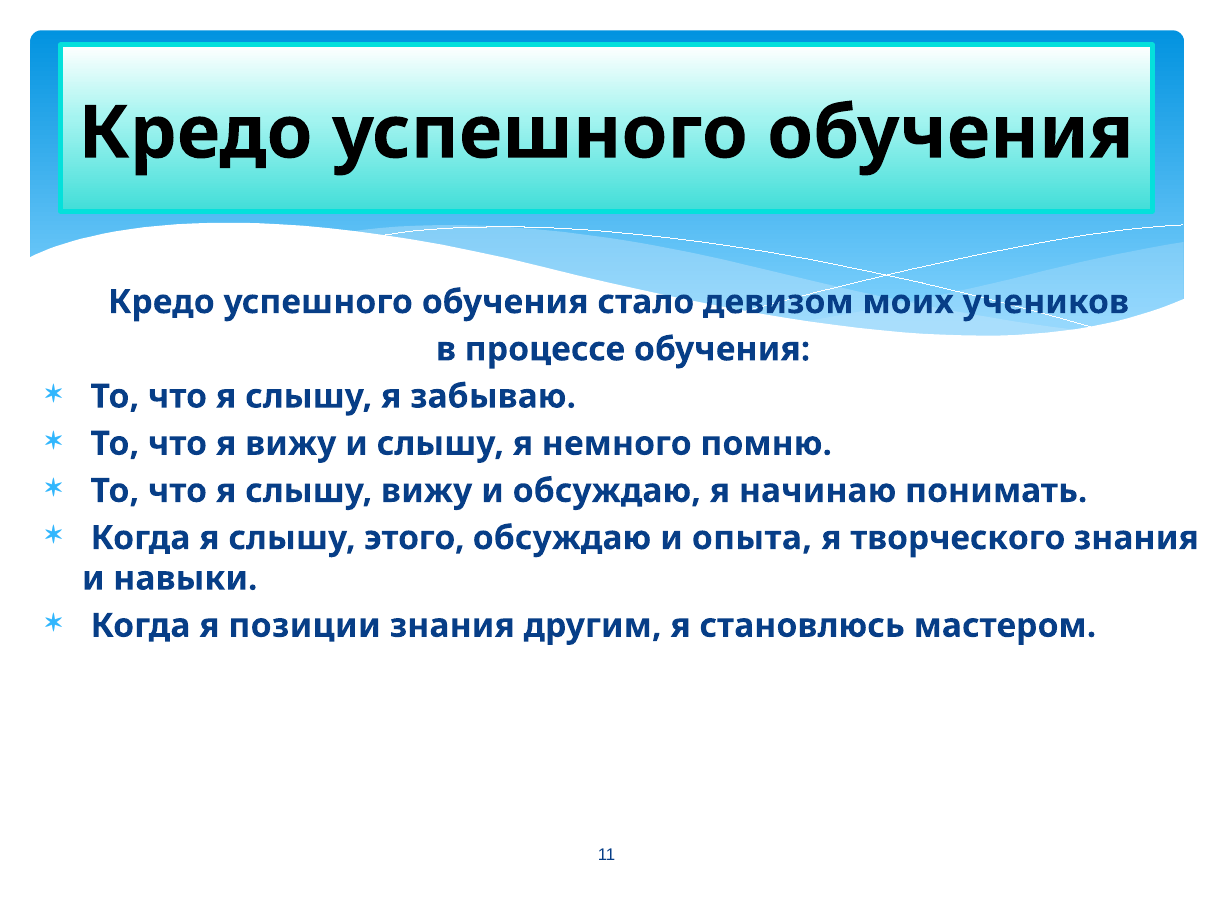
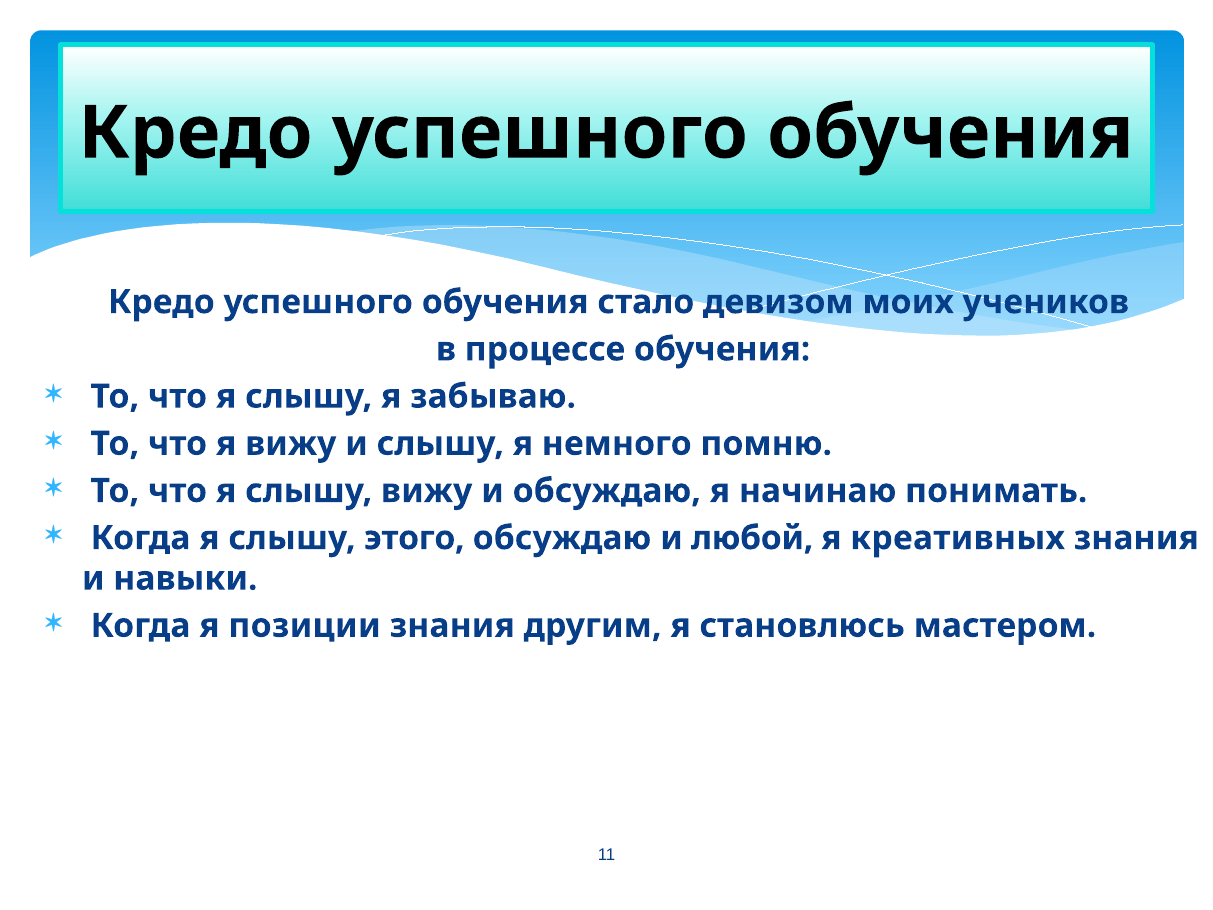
опыта: опыта -> любой
творческого: творческого -> креативных
